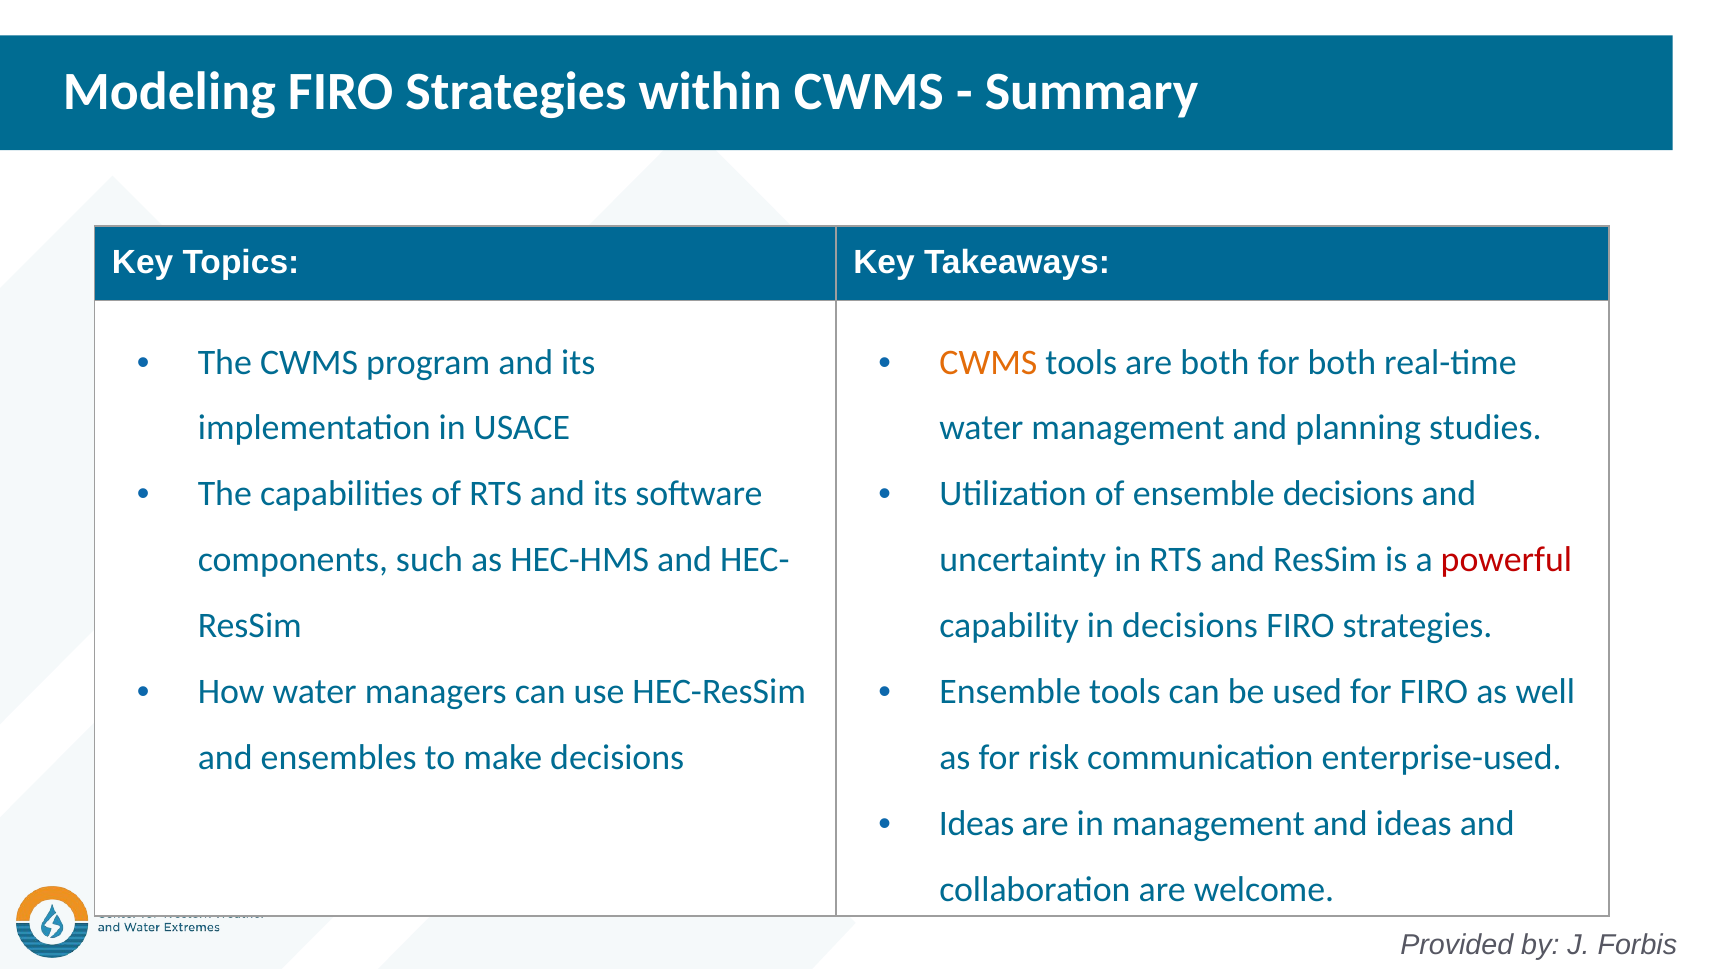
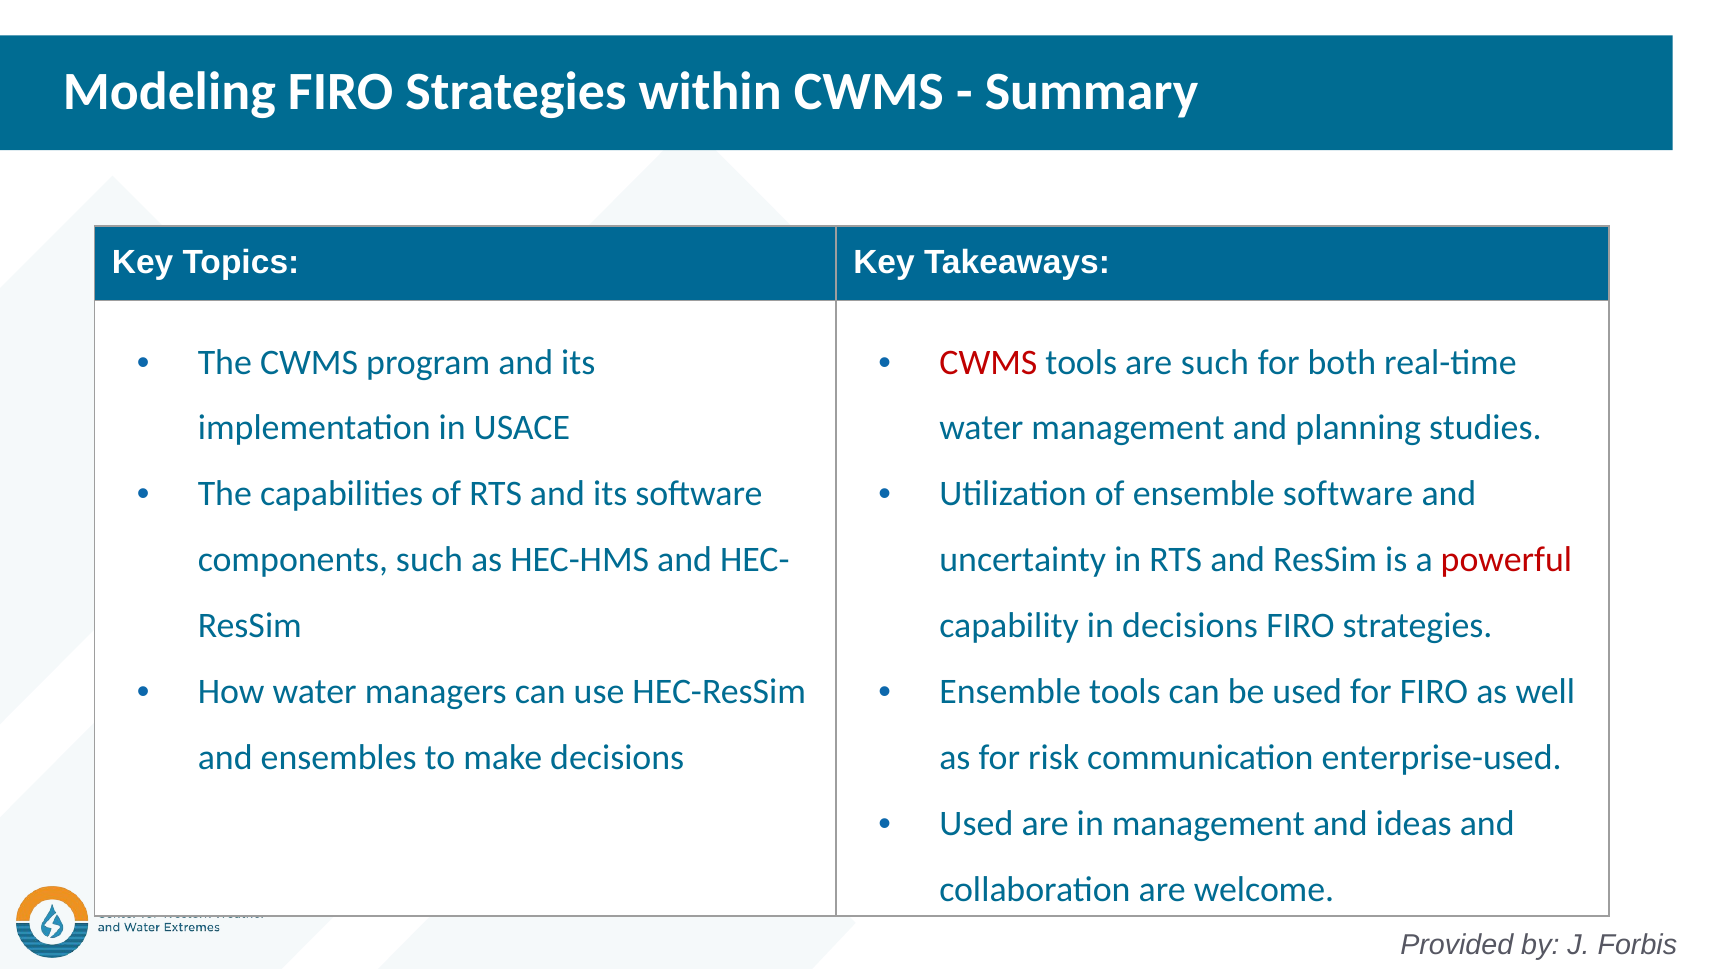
CWMS at (988, 362) colour: orange -> red
are both: both -> such
ensemble decisions: decisions -> software
Ideas at (977, 823): Ideas -> Used
